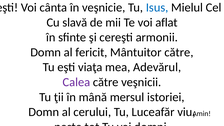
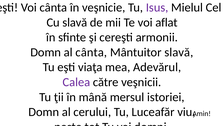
Isus colour: blue -> purple
al fericit: fericit -> cânta
Mântuitor către: către -> slavă
